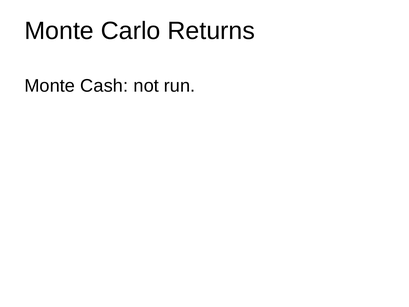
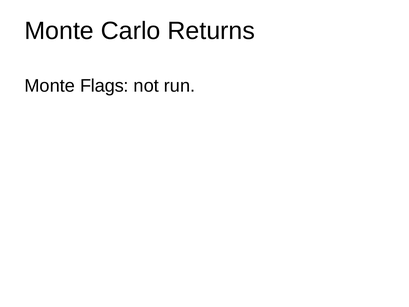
Cash: Cash -> Flags
